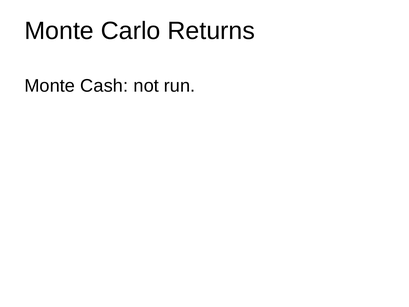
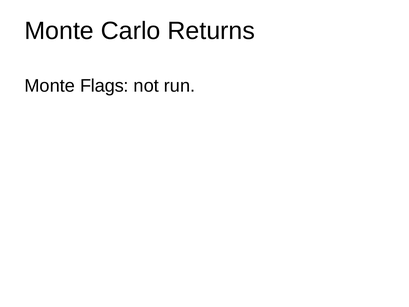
Cash: Cash -> Flags
